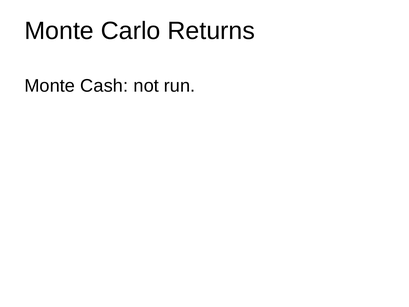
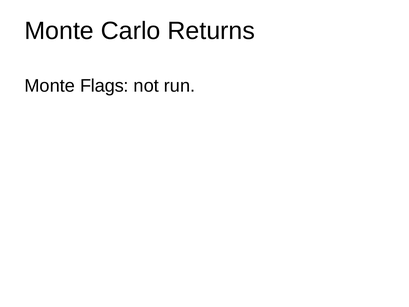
Cash: Cash -> Flags
